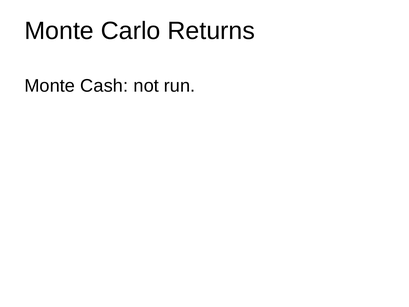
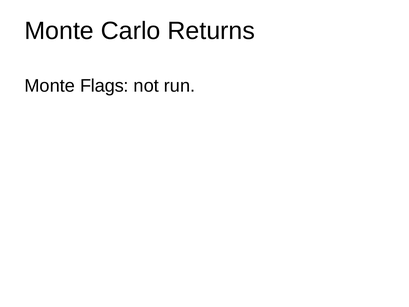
Cash: Cash -> Flags
